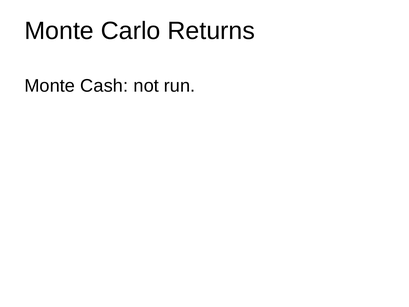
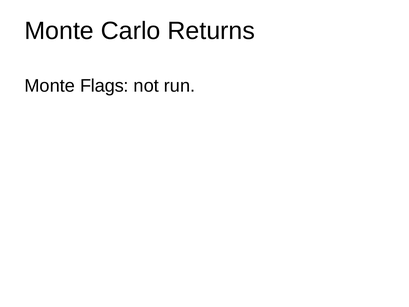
Cash: Cash -> Flags
